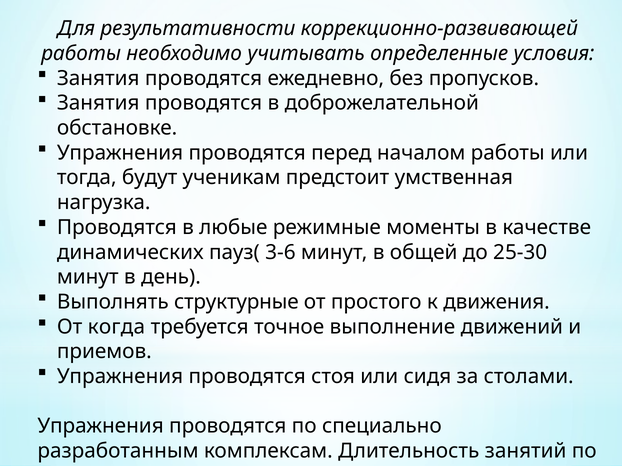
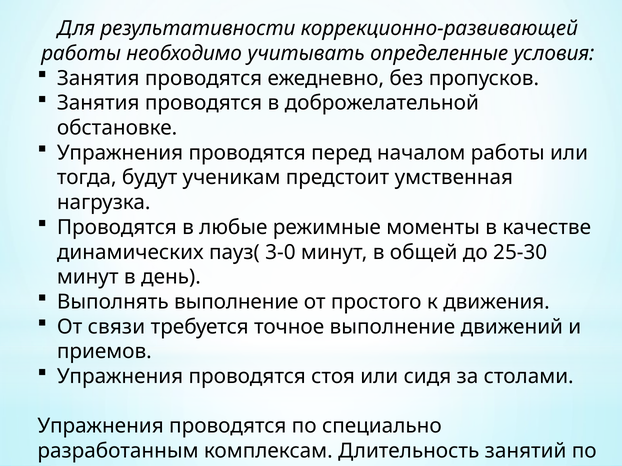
3-6: 3-6 -> 3-0
Выполнять структурные: структурные -> выполнение
когда: когда -> связи
